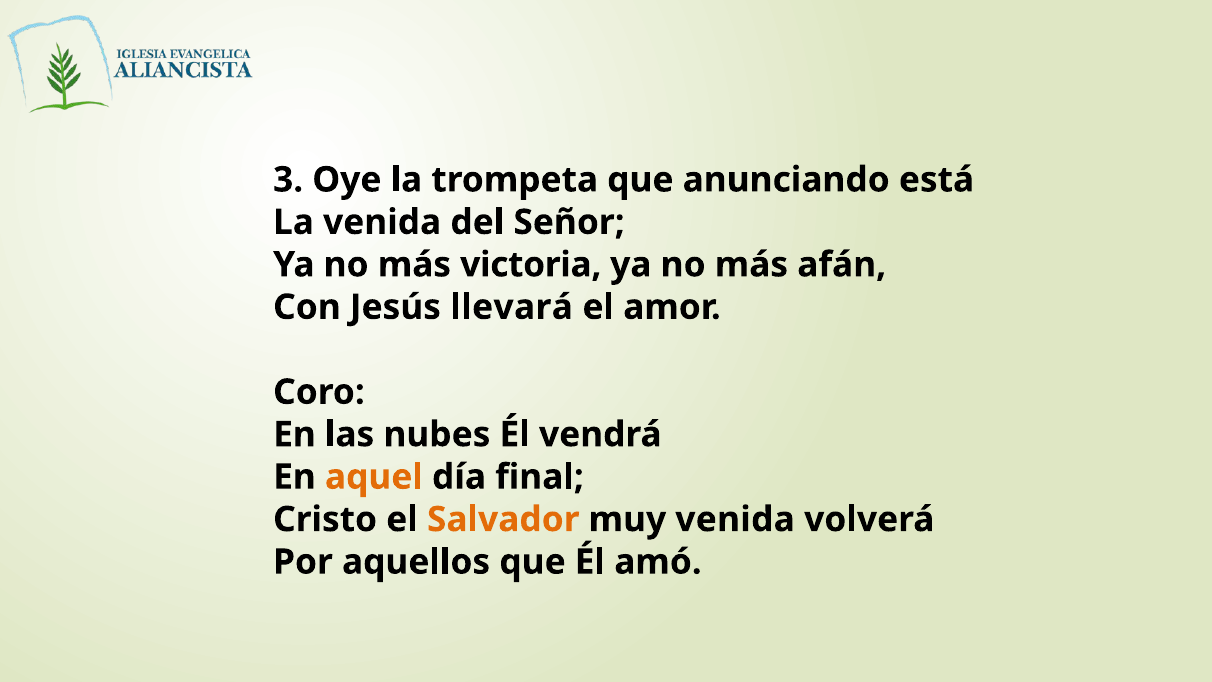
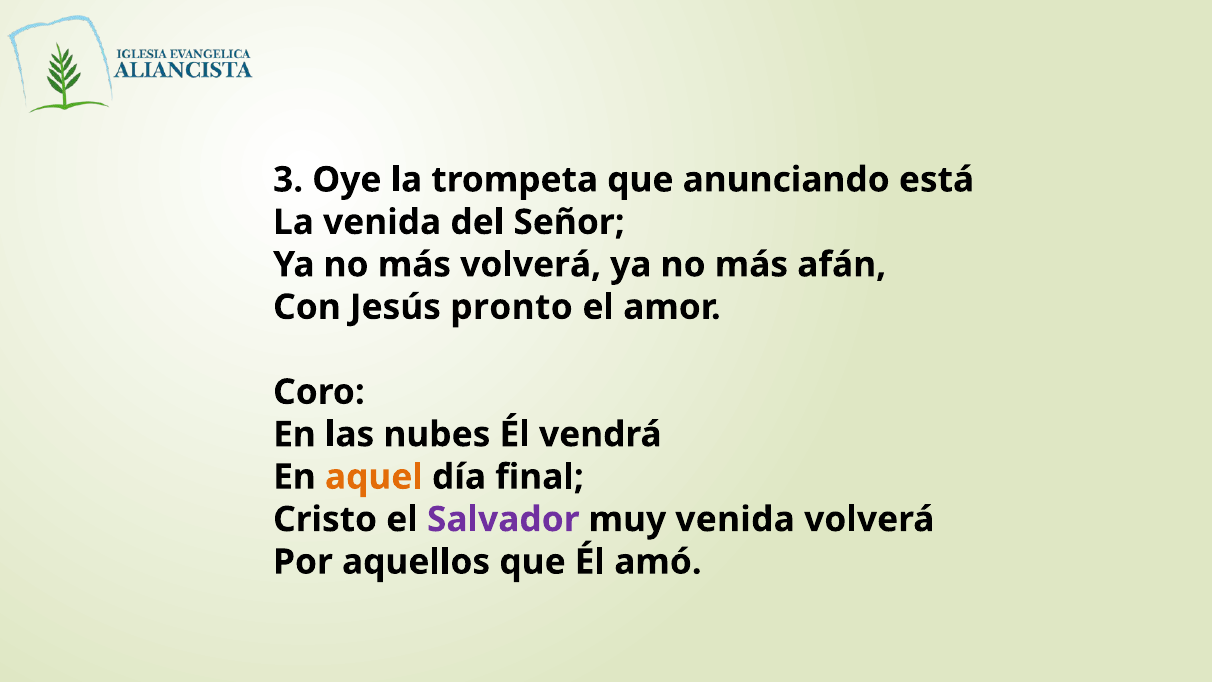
más victoria: victoria -> volverá
llevará: llevará -> pronto
Salvador colour: orange -> purple
